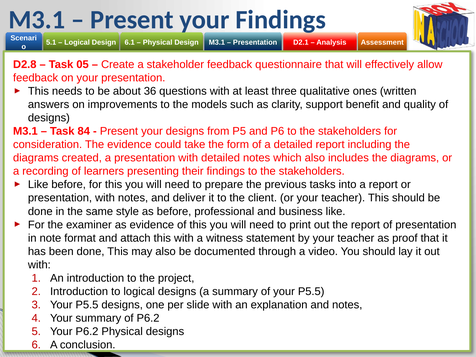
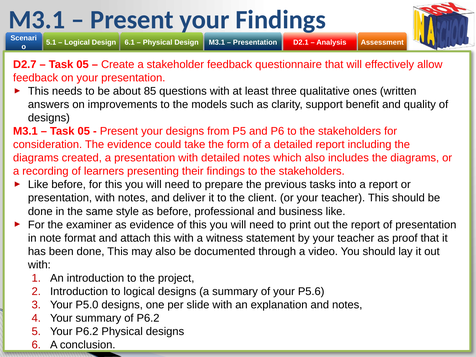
D2.8: D2.8 -> D2.7
36: 36 -> 85
84 at (84, 131): 84 -> 05
of your P5.5: P5.5 -> P5.6
P5.5 at (87, 305): P5.5 -> P5.0
